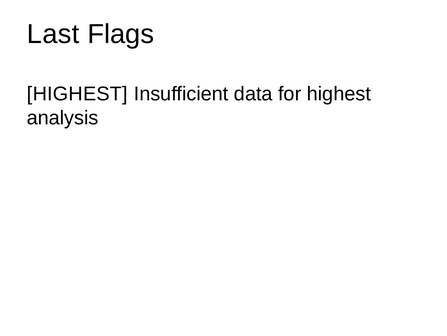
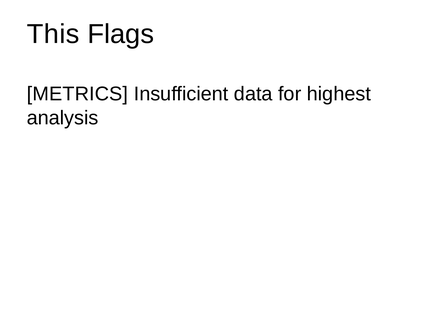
Last: Last -> This
HIGHEST at (77, 94): HIGHEST -> METRICS
